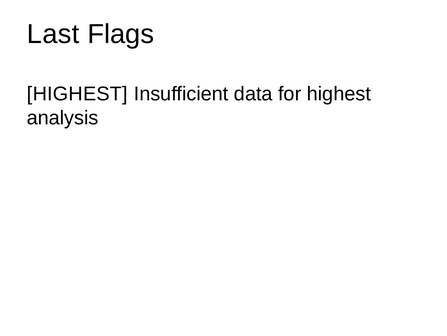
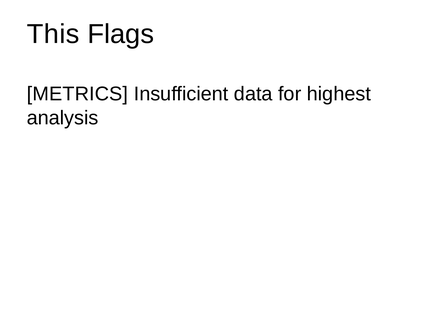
Last: Last -> This
HIGHEST at (77, 94): HIGHEST -> METRICS
